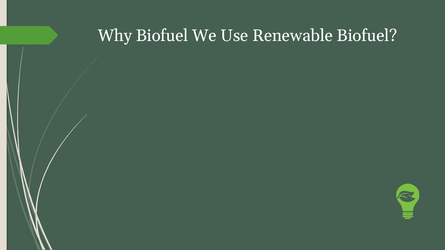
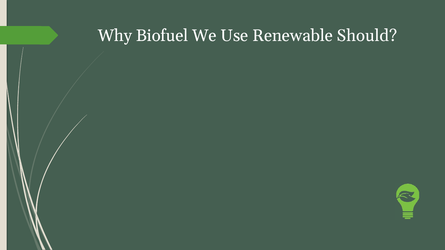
Renewable Biofuel: Biofuel -> Should
